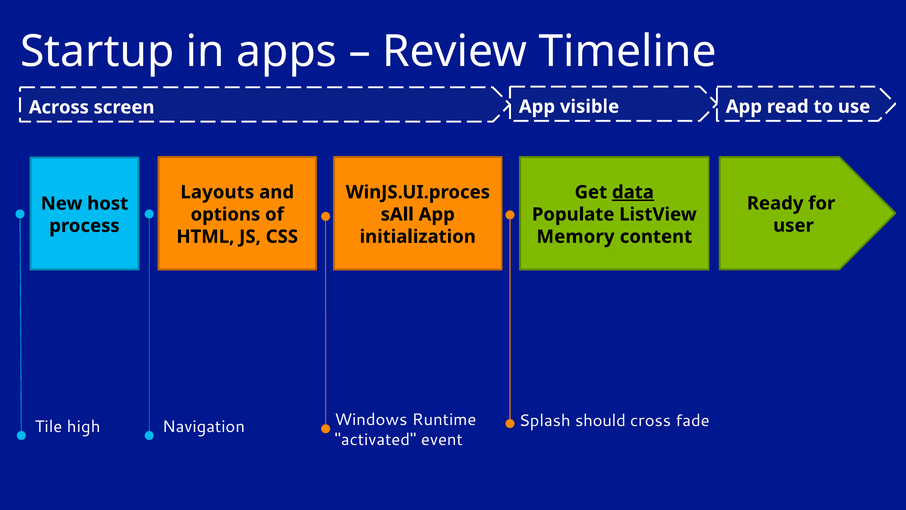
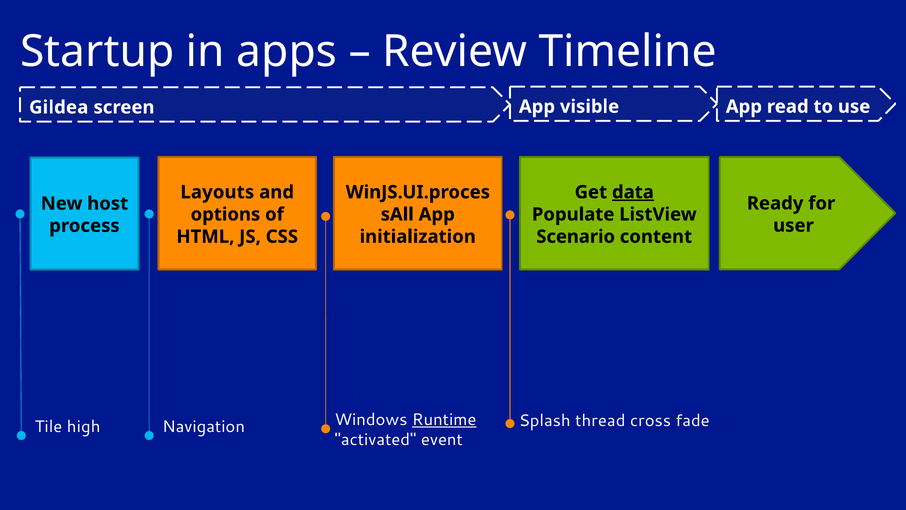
Across: Across -> Gildea
Memory: Memory -> Scenario
should: should -> thread
Runtime underline: none -> present
